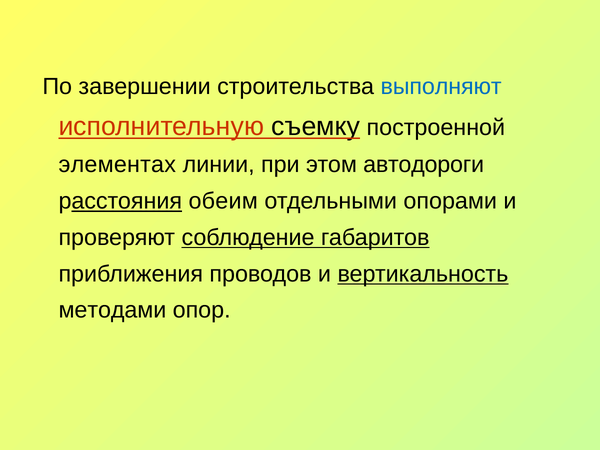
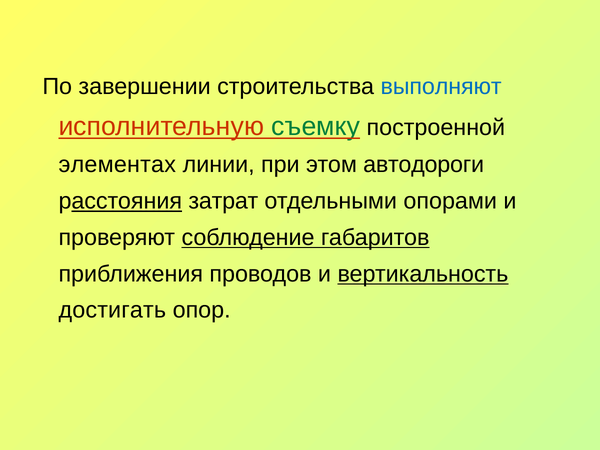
съемку colour: black -> green
обеим: обеим -> затрат
методами: методами -> достигать
